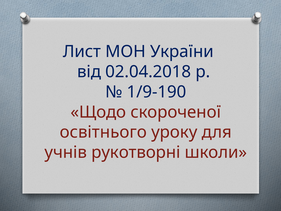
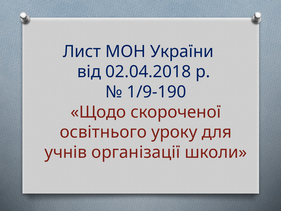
рукотворні: рукотворні -> організації
